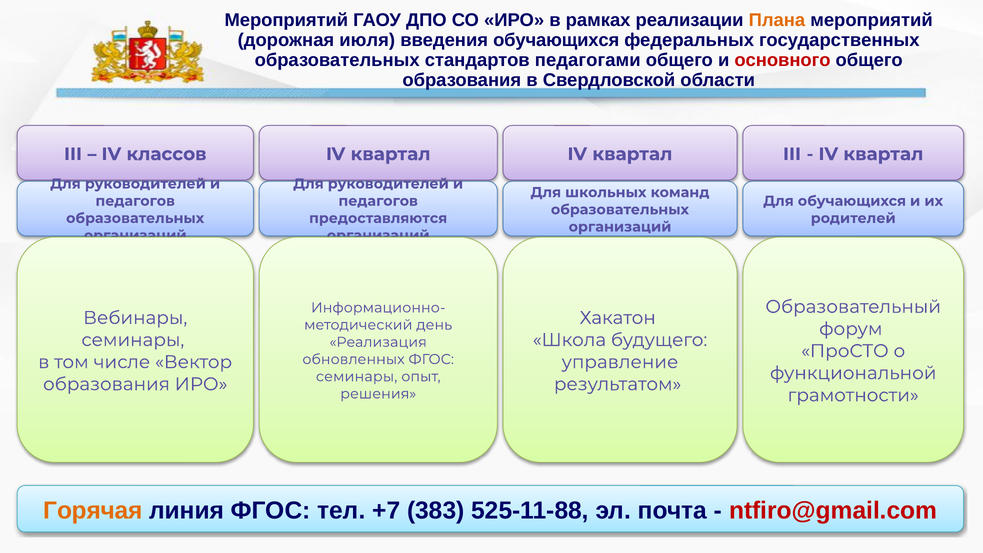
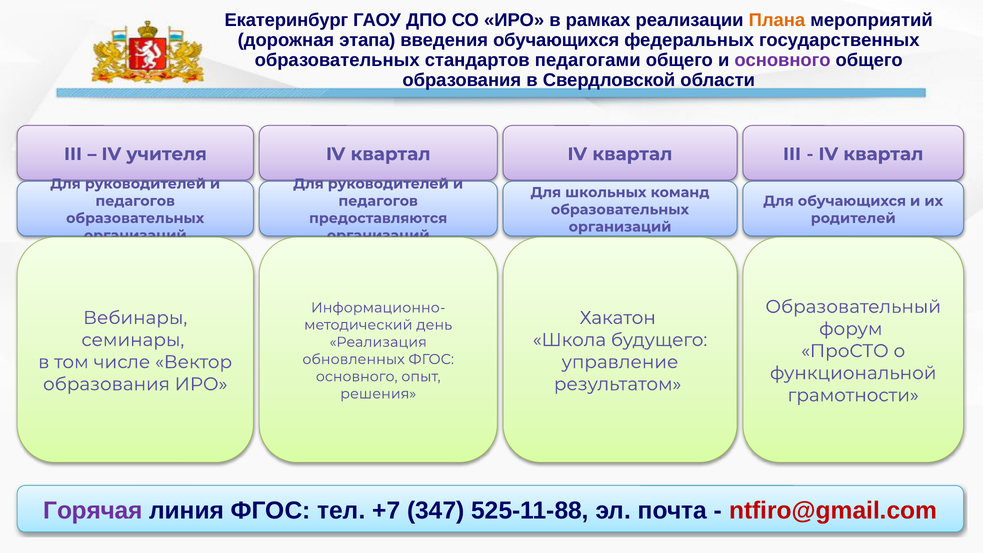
Мероприятий at (286, 20): Мероприятий -> Екатеринбург
июля: июля -> этапа
основного at (782, 60) colour: red -> purple
классов: классов -> учителя
семинары at (357, 376): семинары -> основного
Горячая colour: orange -> purple
383: 383 -> 347
